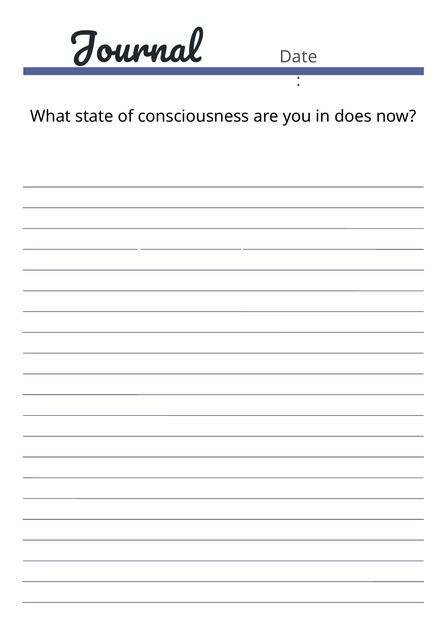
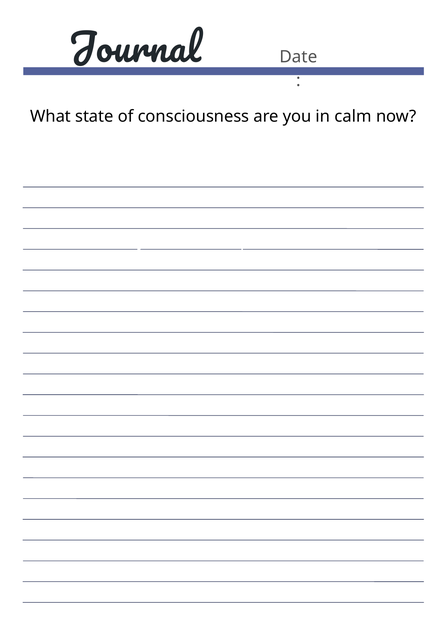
does: does -> calm
